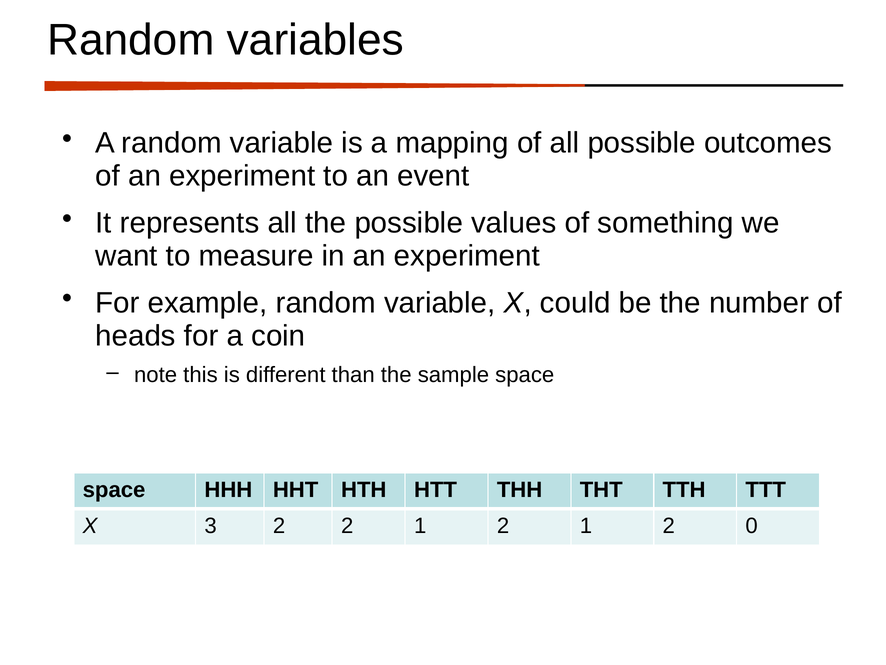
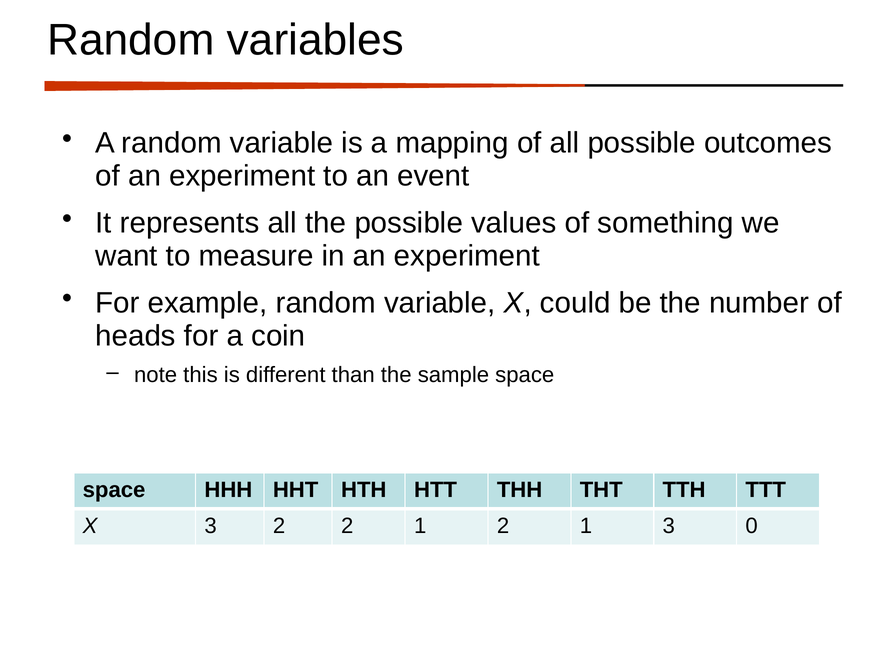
1 2 1 2: 2 -> 3
